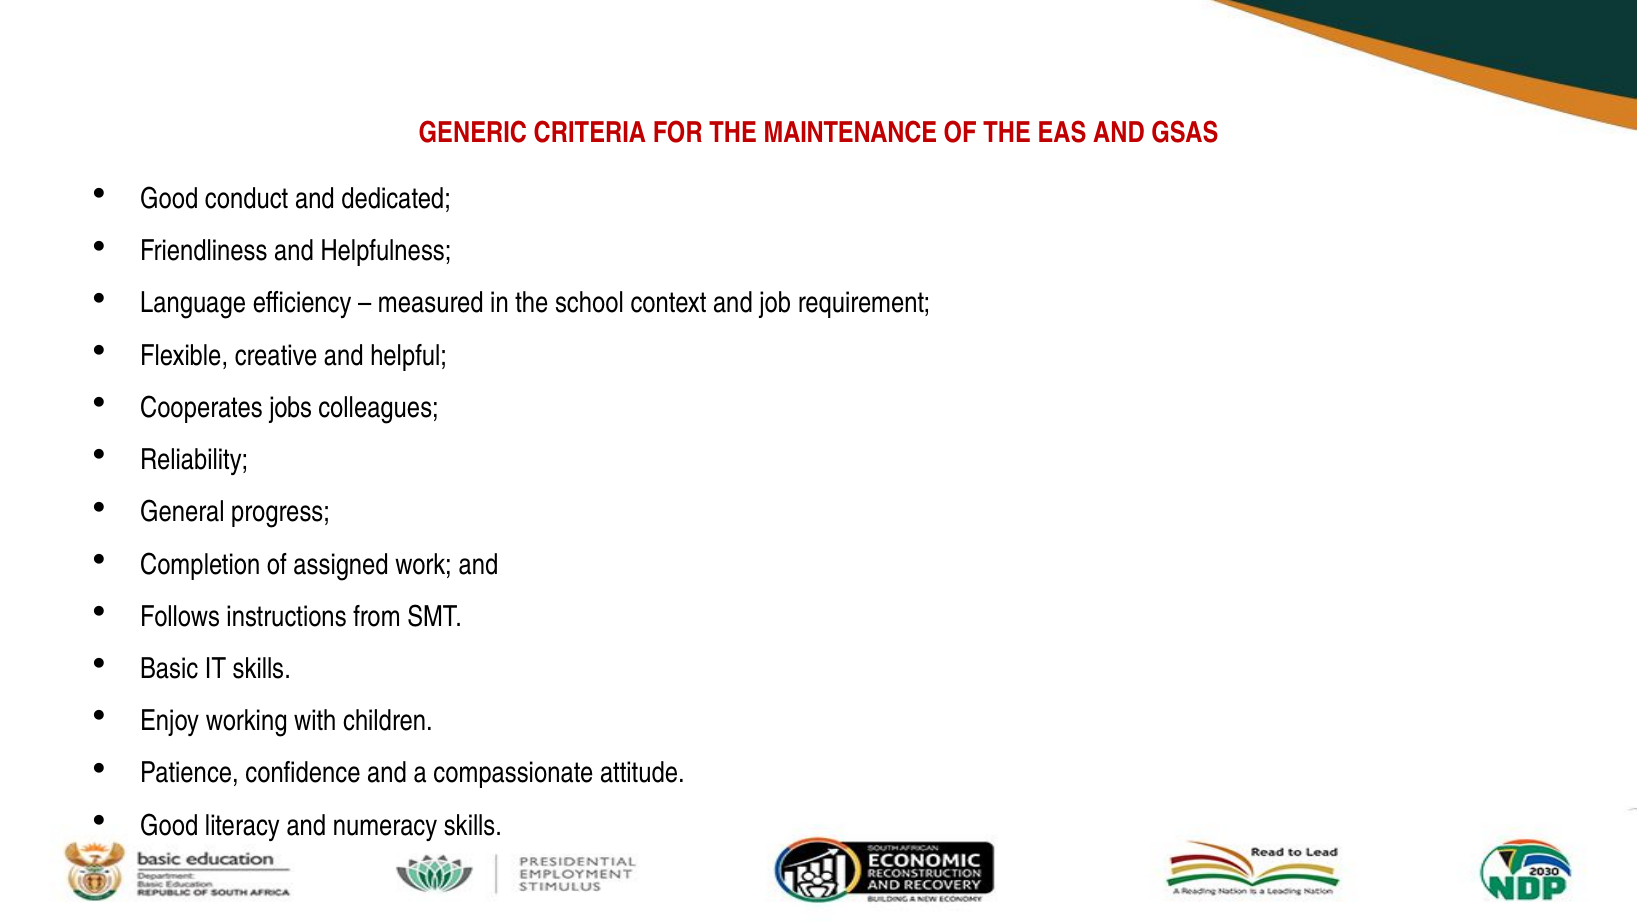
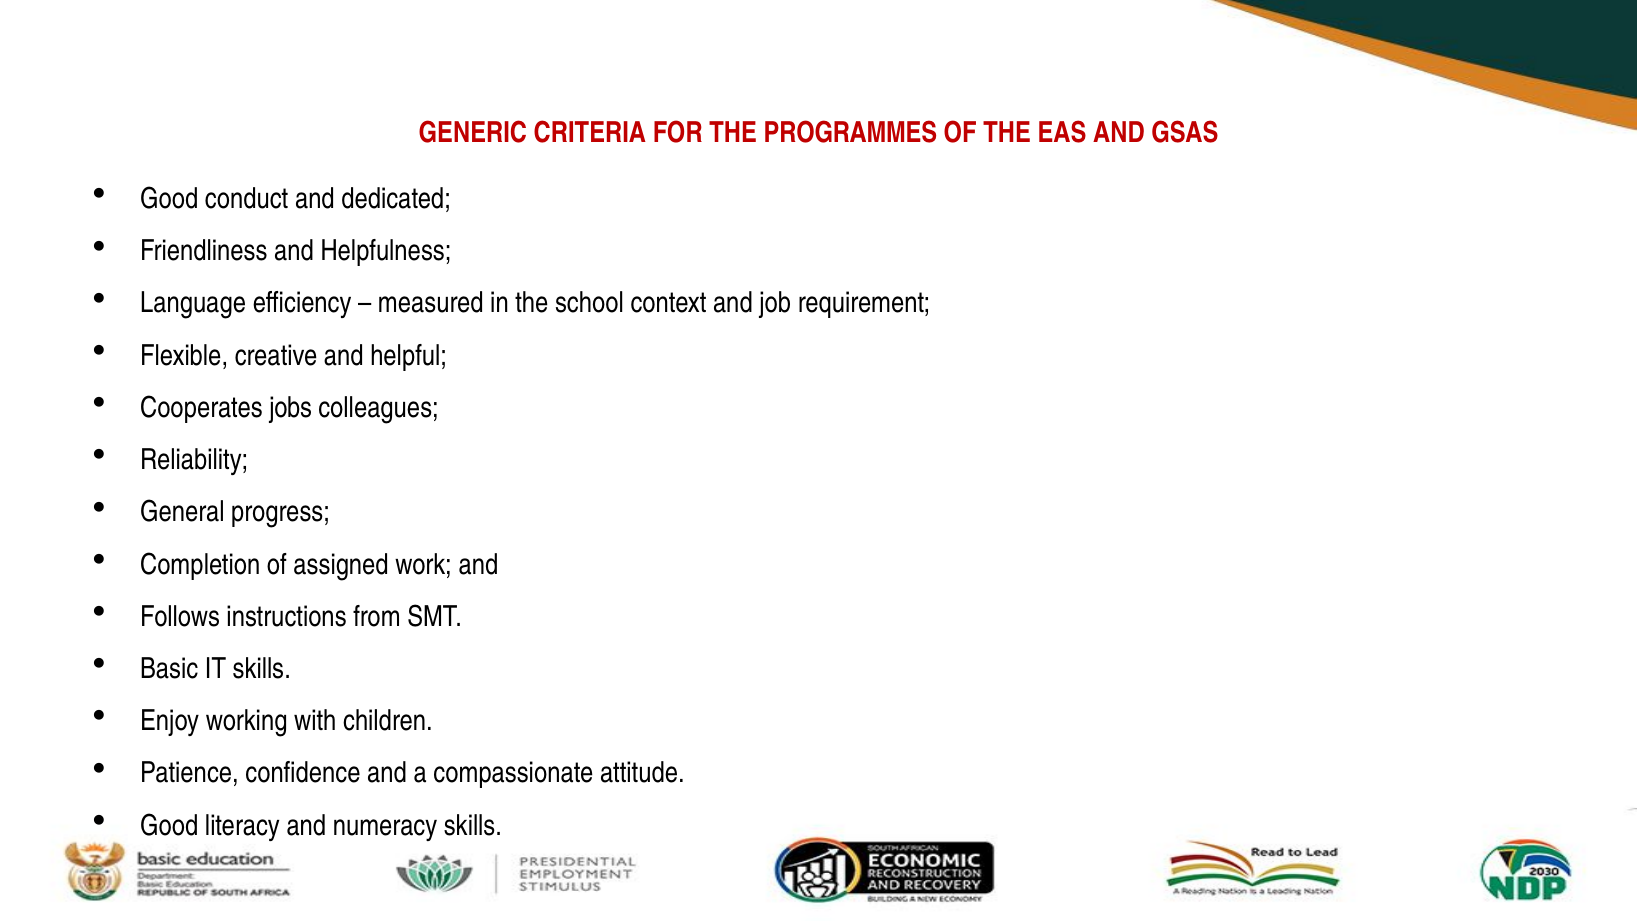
MAINTENANCE: MAINTENANCE -> PROGRAMMES
